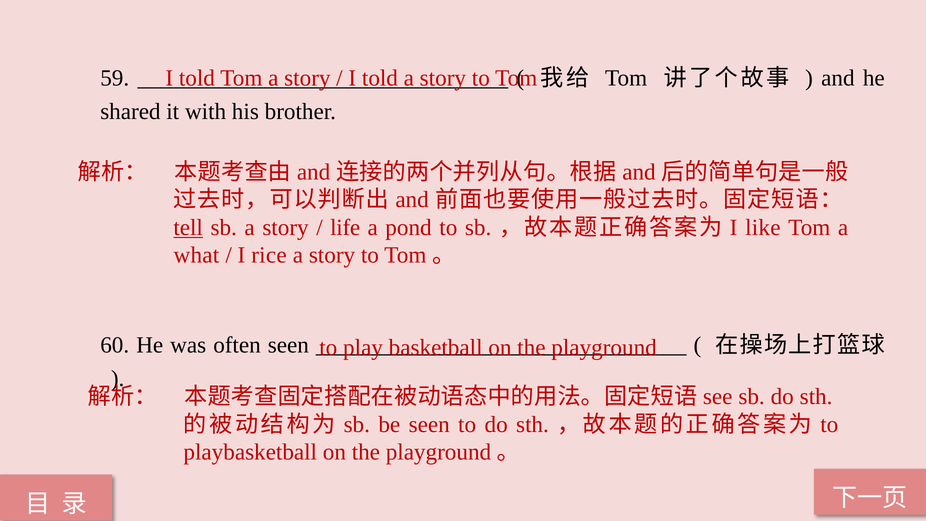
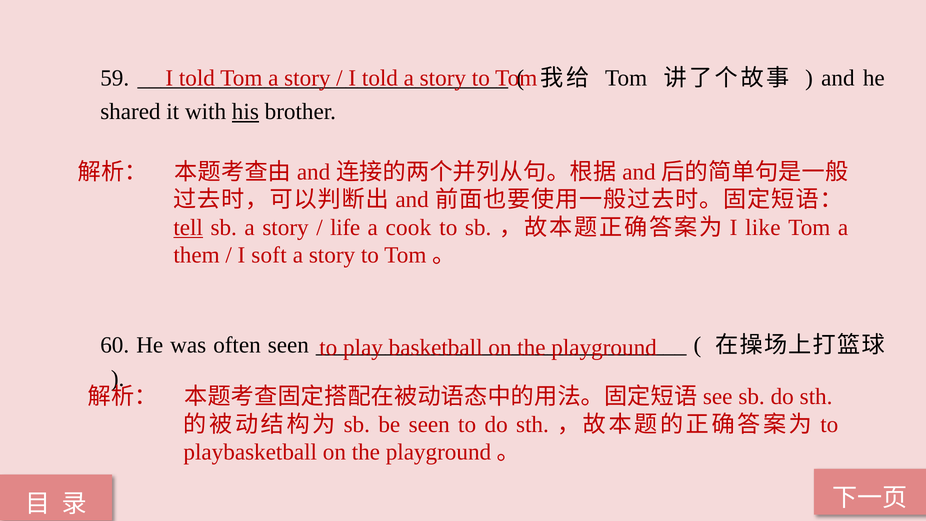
his underline: none -> present
pond: pond -> cook
what: what -> them
rice: rice -> soft
